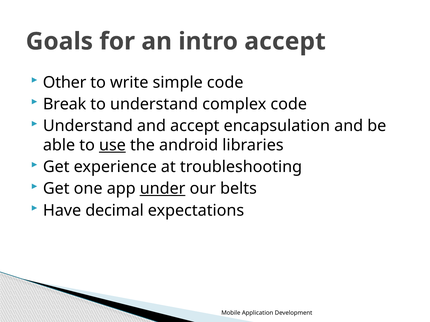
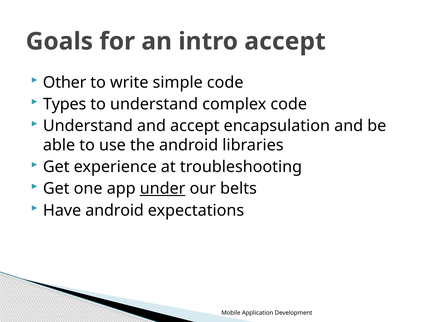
Break: Break -> Types
use underline: present -> none
Have decimal: decimal -> android
